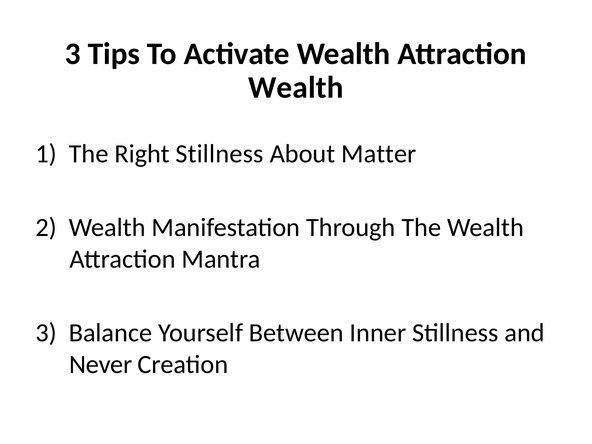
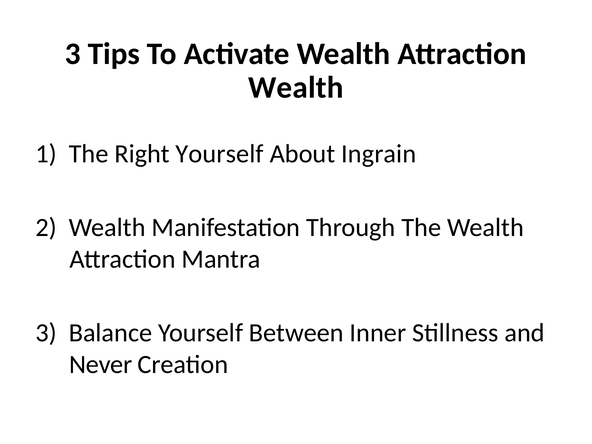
Right Stillness: Stillness -> Yourself
Matter: Matter -> Ingrain
